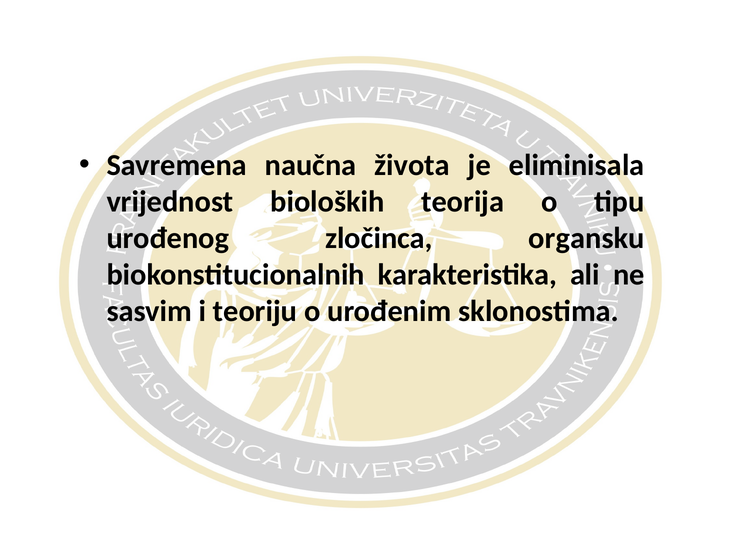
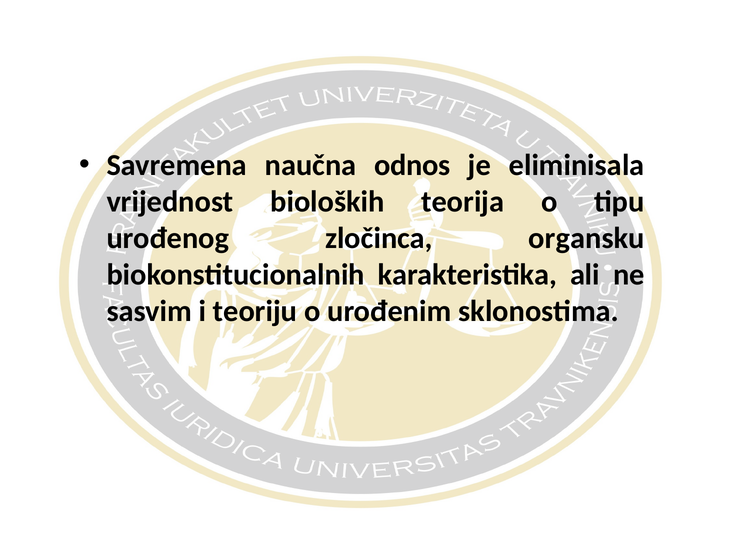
života: života -> odnos
